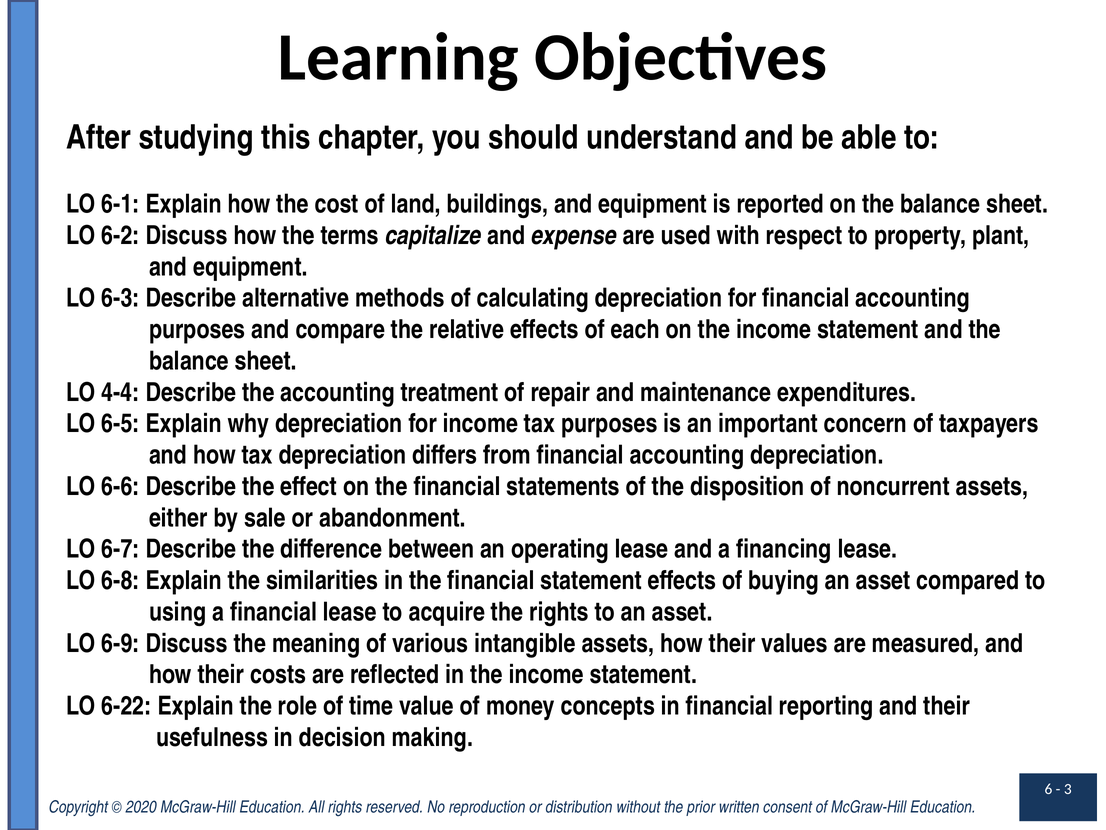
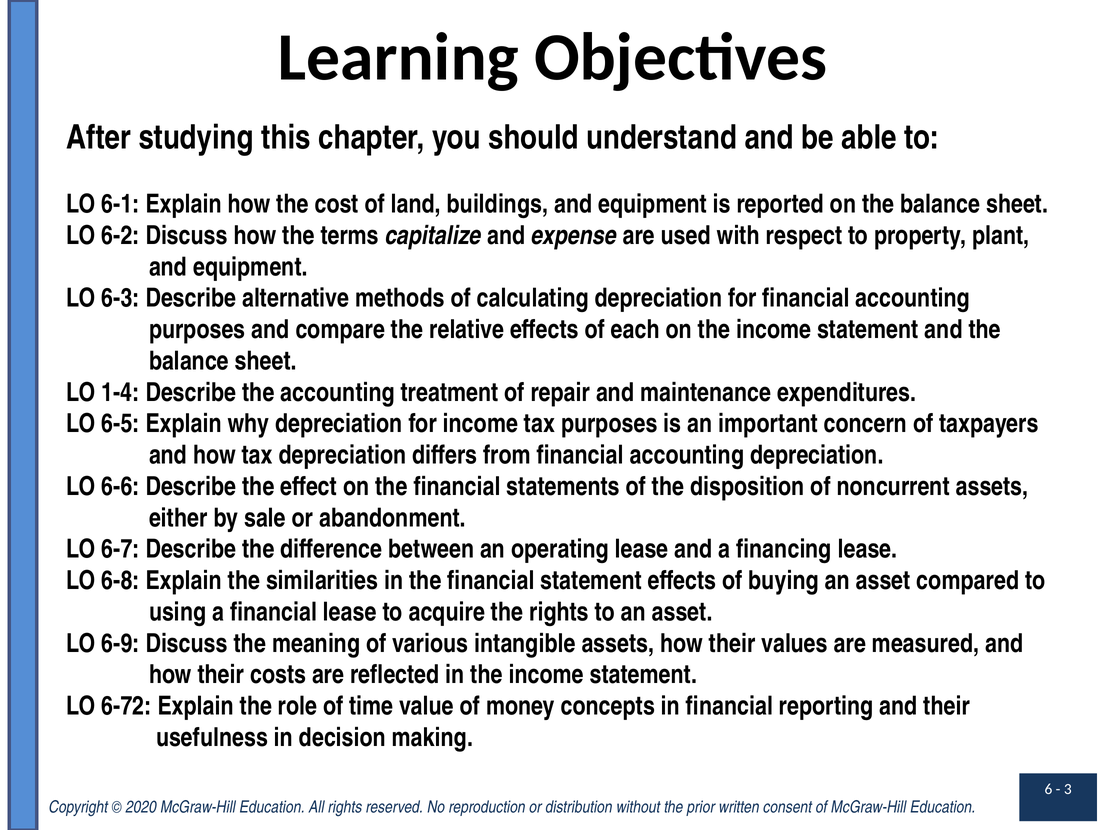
4-4: 4-4 -> 1-4
6-22: 6-22 -> 6-72
